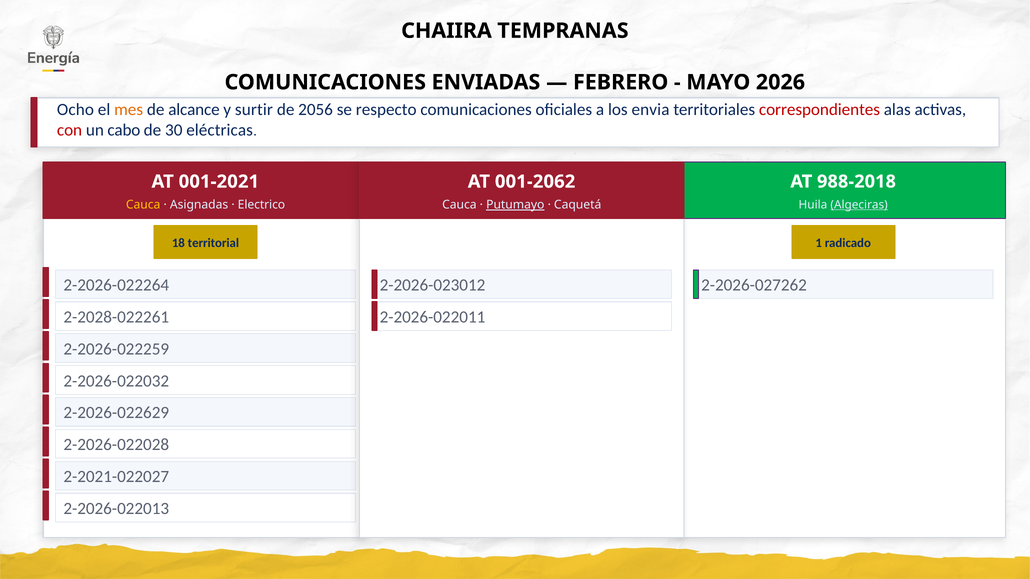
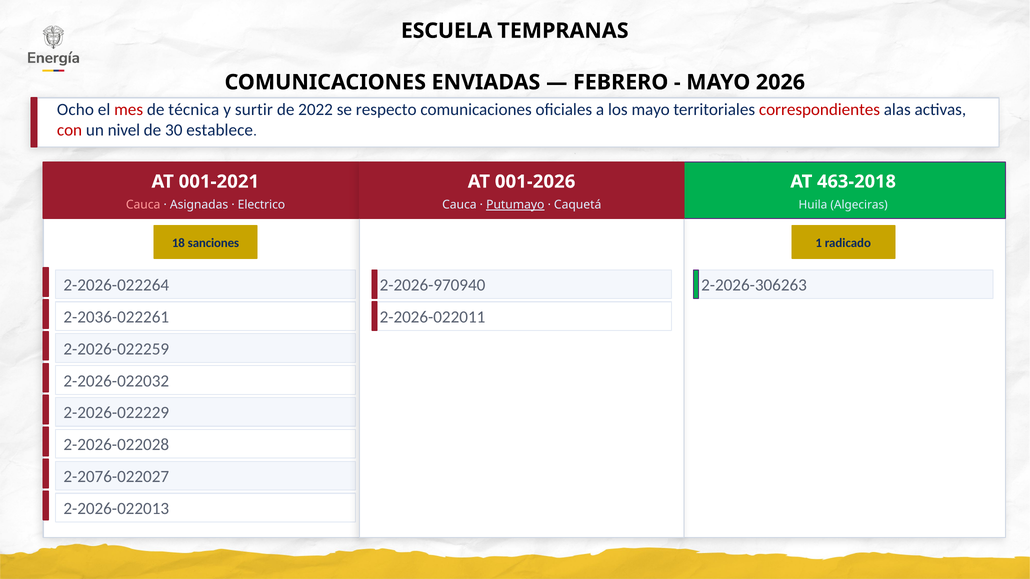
CHAIIRA: CHAIIRA -> ESCUELA
mes colour: orange -> red
alcance: alcance -> técnica
2056: 2056 -> 2022
los envia: envia -> mayo
cabo: cabo -> nivel
eléctricas: eléctricas -> establece
001-2062: 001-2062 -> 001-2026
988-2018: 988-2018 -> 463-2018
Cauca at (143, 205) colour: yellow -> pink
Algeciras underline: present -> none
territorial: territorial -> sanciones
2-2026-023012: 2-2026-023012 -> 2-2026-970940
2-2026-027262: 2-2026-027262 -> 2-2026-306263
2-2028-022261: 2-2028-022261 -> 2-2036-022261
2-2026-022629: 2-2026-022629 -> 2-2026-022229
2-2021-022027: 2-2021-022027 -> 2-2076-022027
